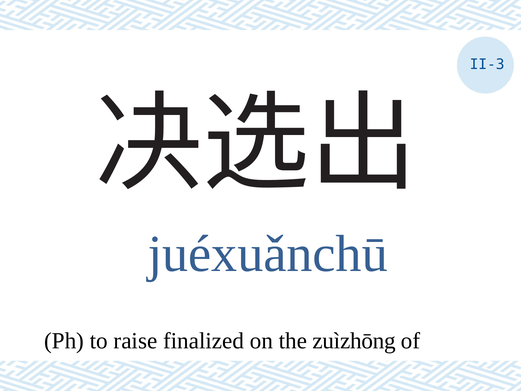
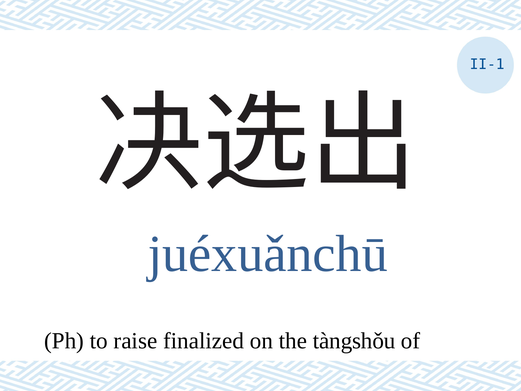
II-3: II-3 -> II-1
zuìzhōng: zuìzhōng -> tàngshǒu
